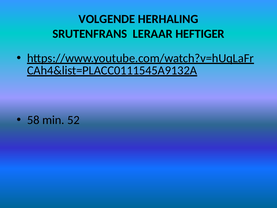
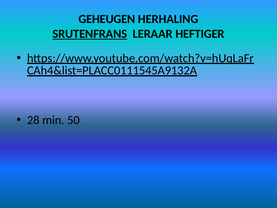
VOLGENDE: VOLGENDE -> GEHEUGEN
SRUTENFRANS underline: none -> present
58: 58 -> 28
52: 52 -> 50
